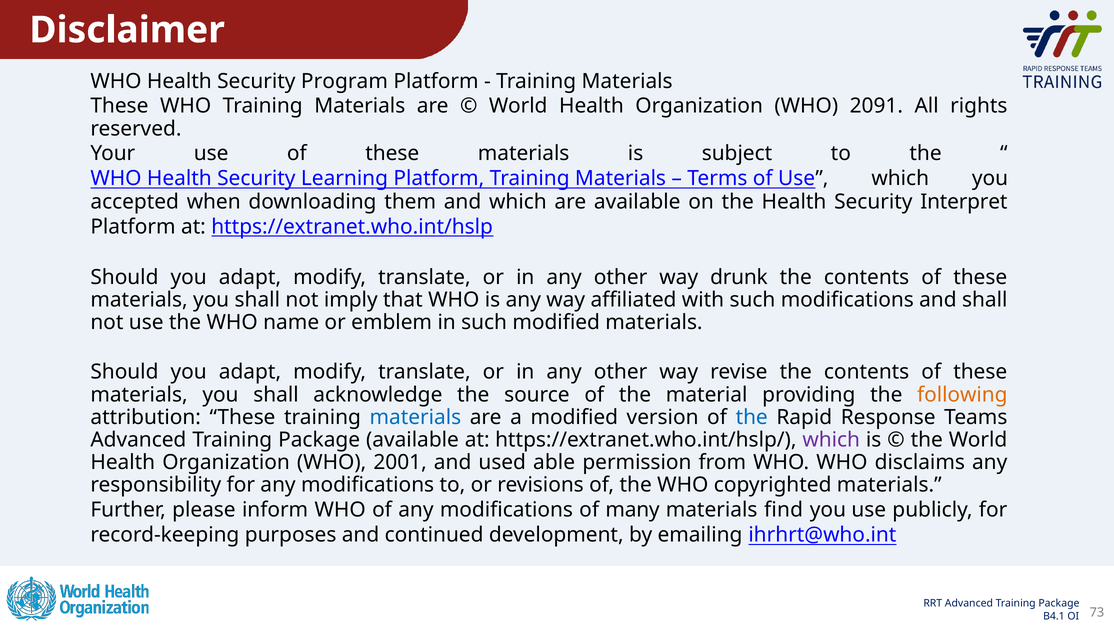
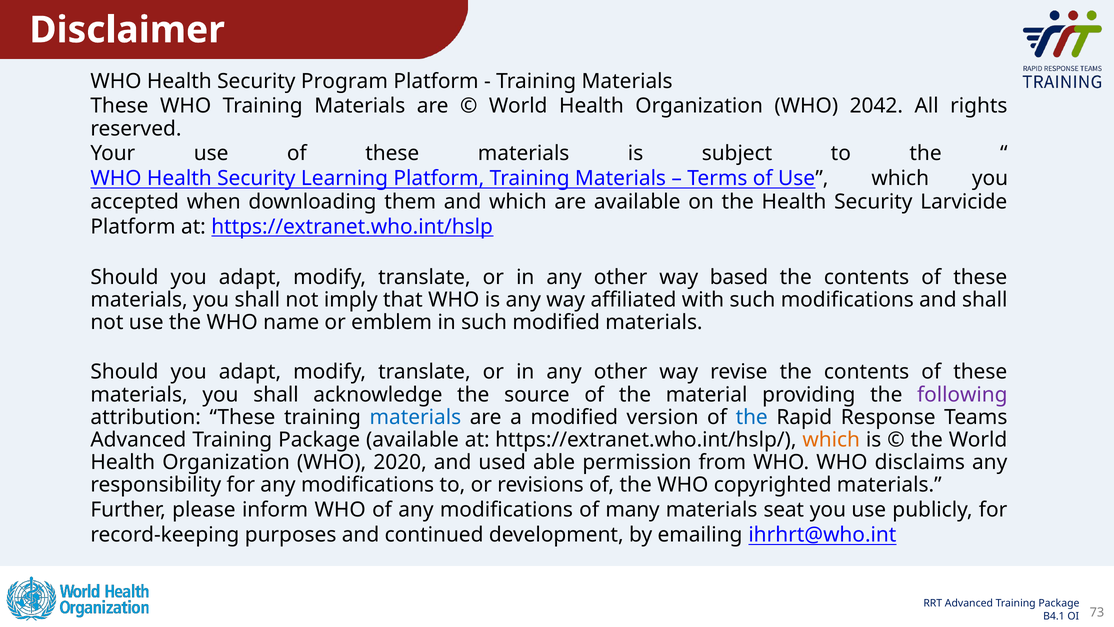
2091: 2091 -> 2042
Interpret: Interpret -> Larvicide
drunk: drunk -> based
following colour: orange -> purple
which at (831, 440) colour: purple -> orange
2001: 2001 -> 2020
find: find -> seat
